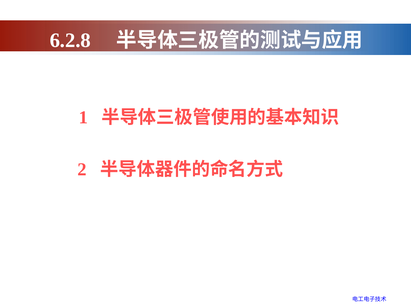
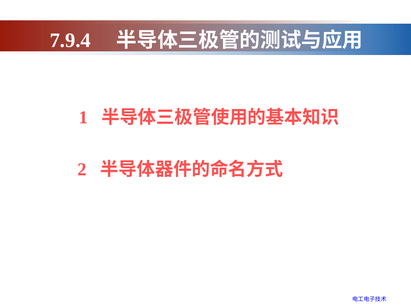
6.2.8: 6.2.8 -> 7.9.4
